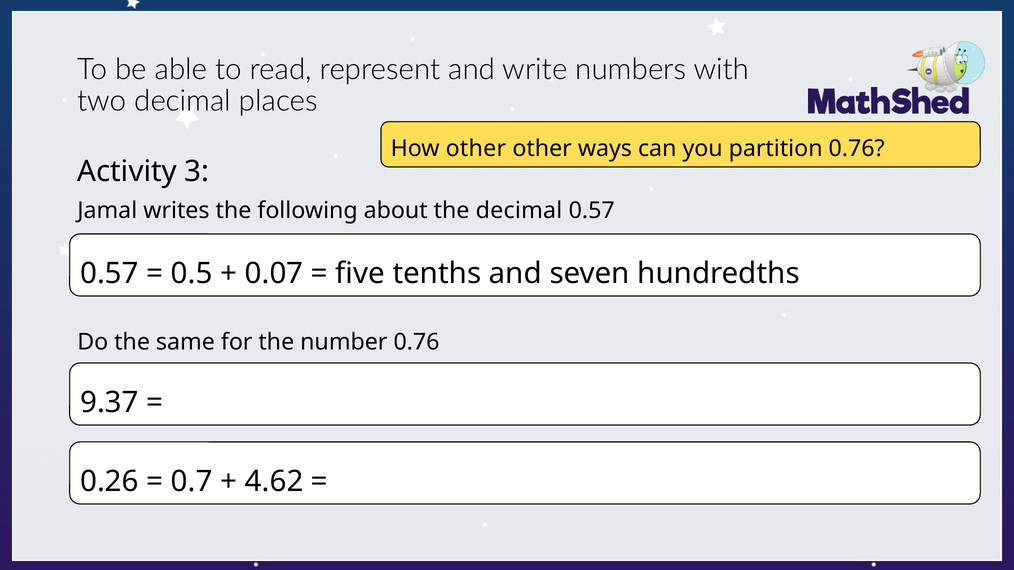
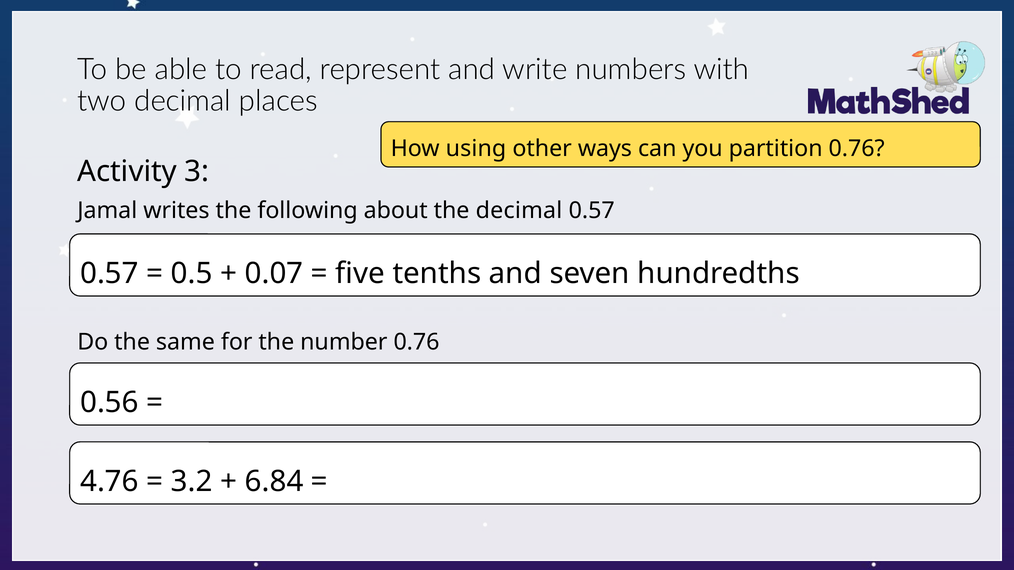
How other: other -> using
9.37: 9.37 -> 0.56
0.26: 0.26 -> 4.76
0.7 at (192, 482): 0.7 -> 3.2
4.62: 4.62 -> 6.84
